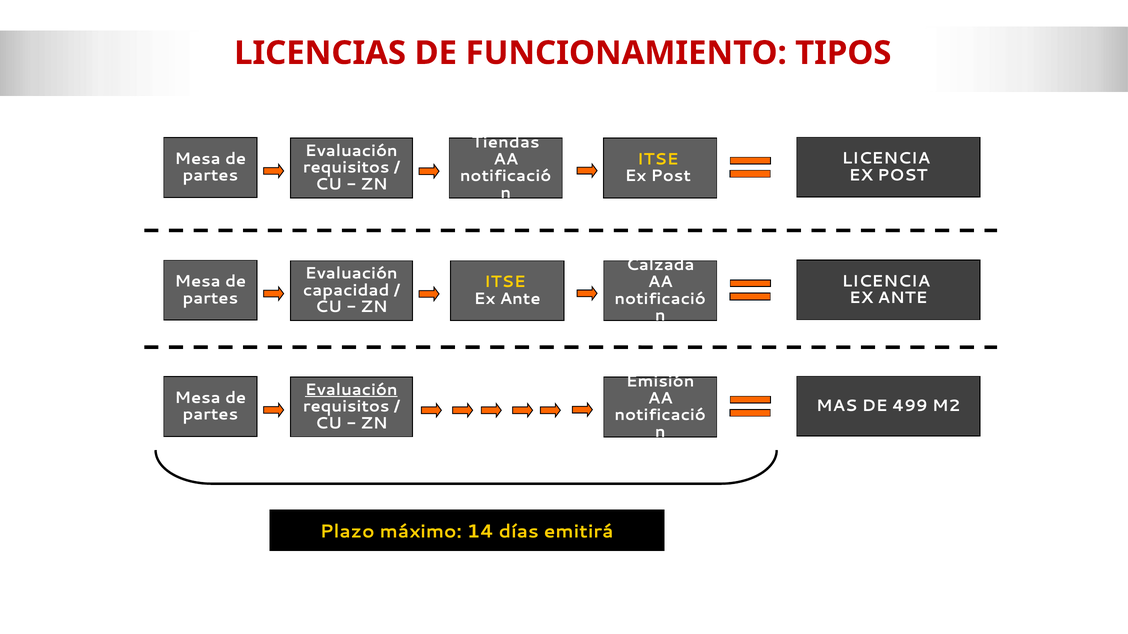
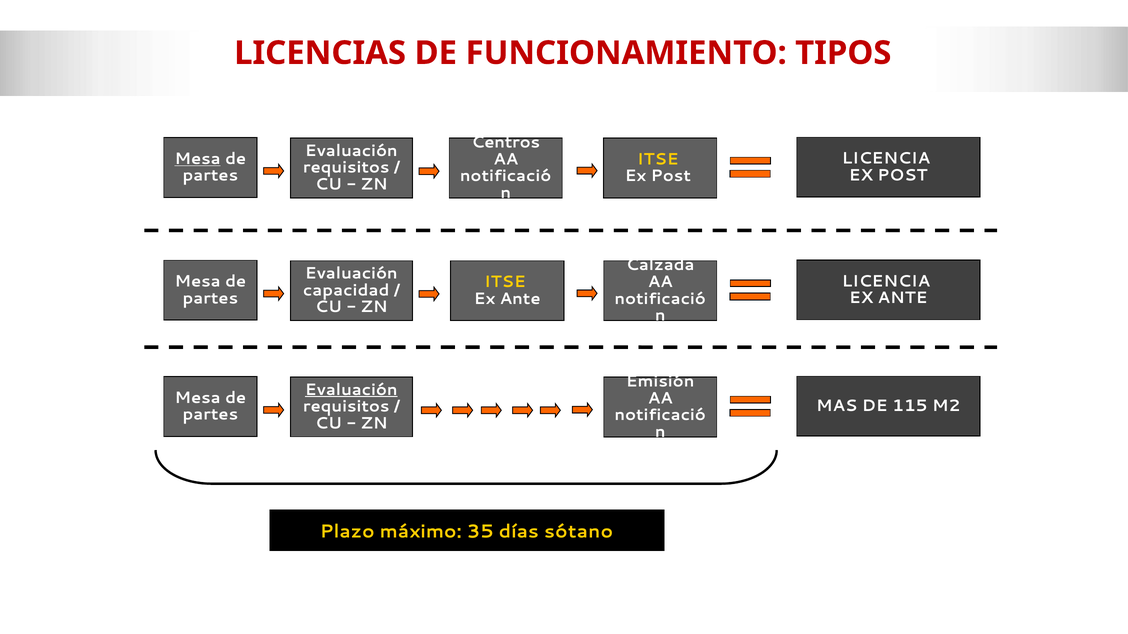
Tiendas: Tiendas -> Centros
Mesa at (198, 159) underline: none -> present
499: 499 -> 115
14: 14 -> 35
emitirá: emitirá -> sótano
